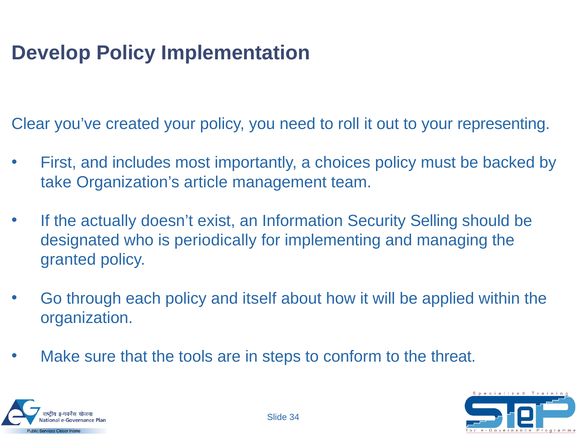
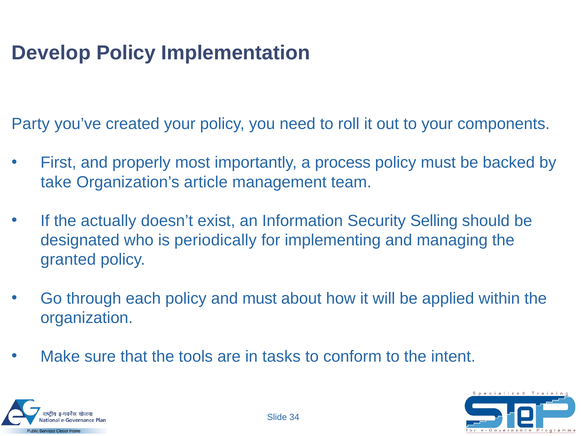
Clear: Clear -> Party
representing: representing -> components
includes: includes -> properly
choices: choices -> process
and itself: itself -> must
steps: steps -> tasks
threat: threat -> intent
